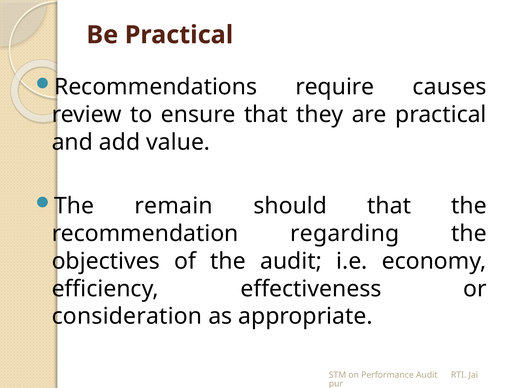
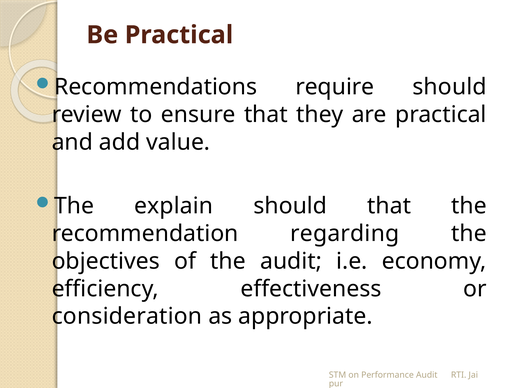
require causes: causes -> should
remain: remain -> explain
